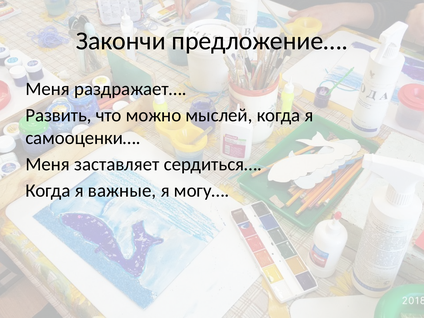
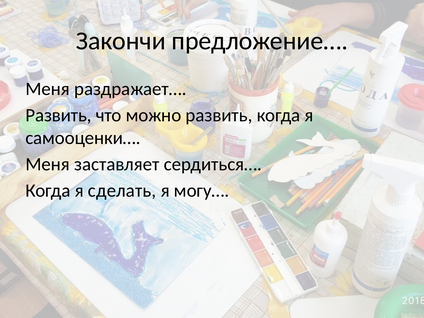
можно мыслей: мыслей -> развить
важные: важные -> сделать
